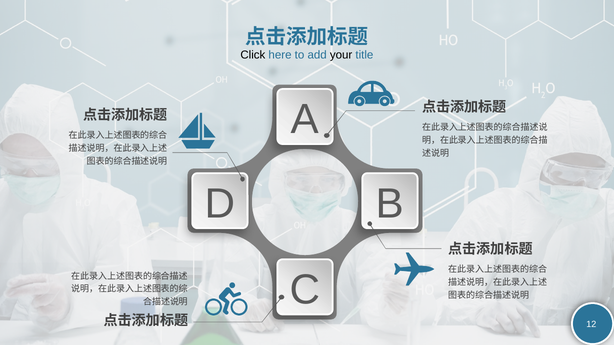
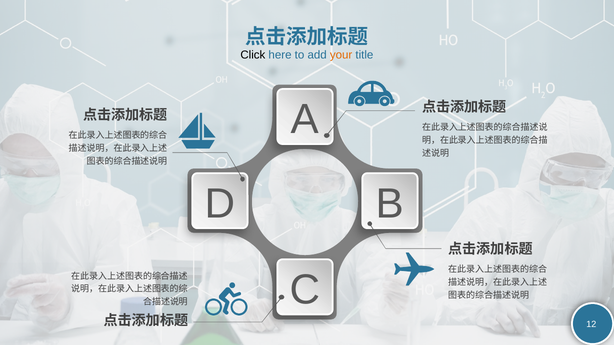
your colour: black -> orange
